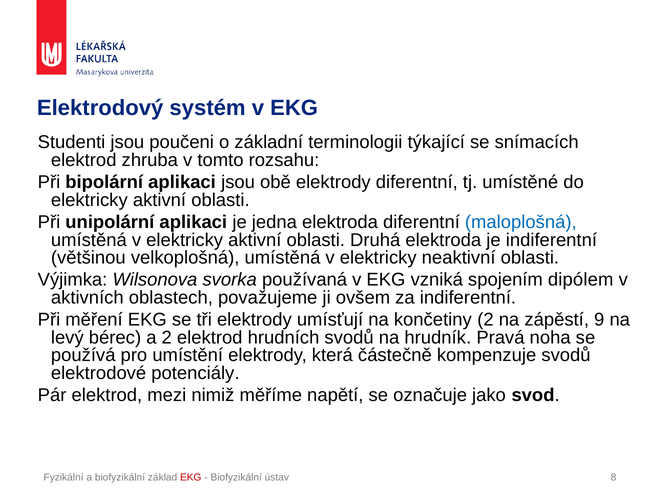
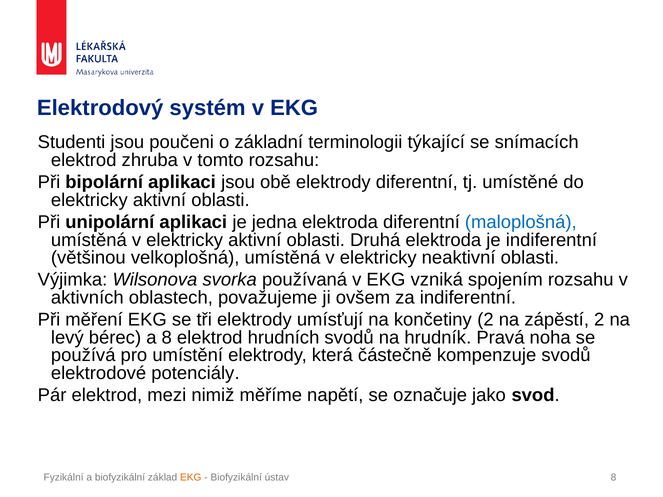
spojením dipólem: dipólem -> rozsahu
zápěstí 9: 9 -> 2
a 2: 2 -> 8
EKG at (191, 477) colour: red -> orange
